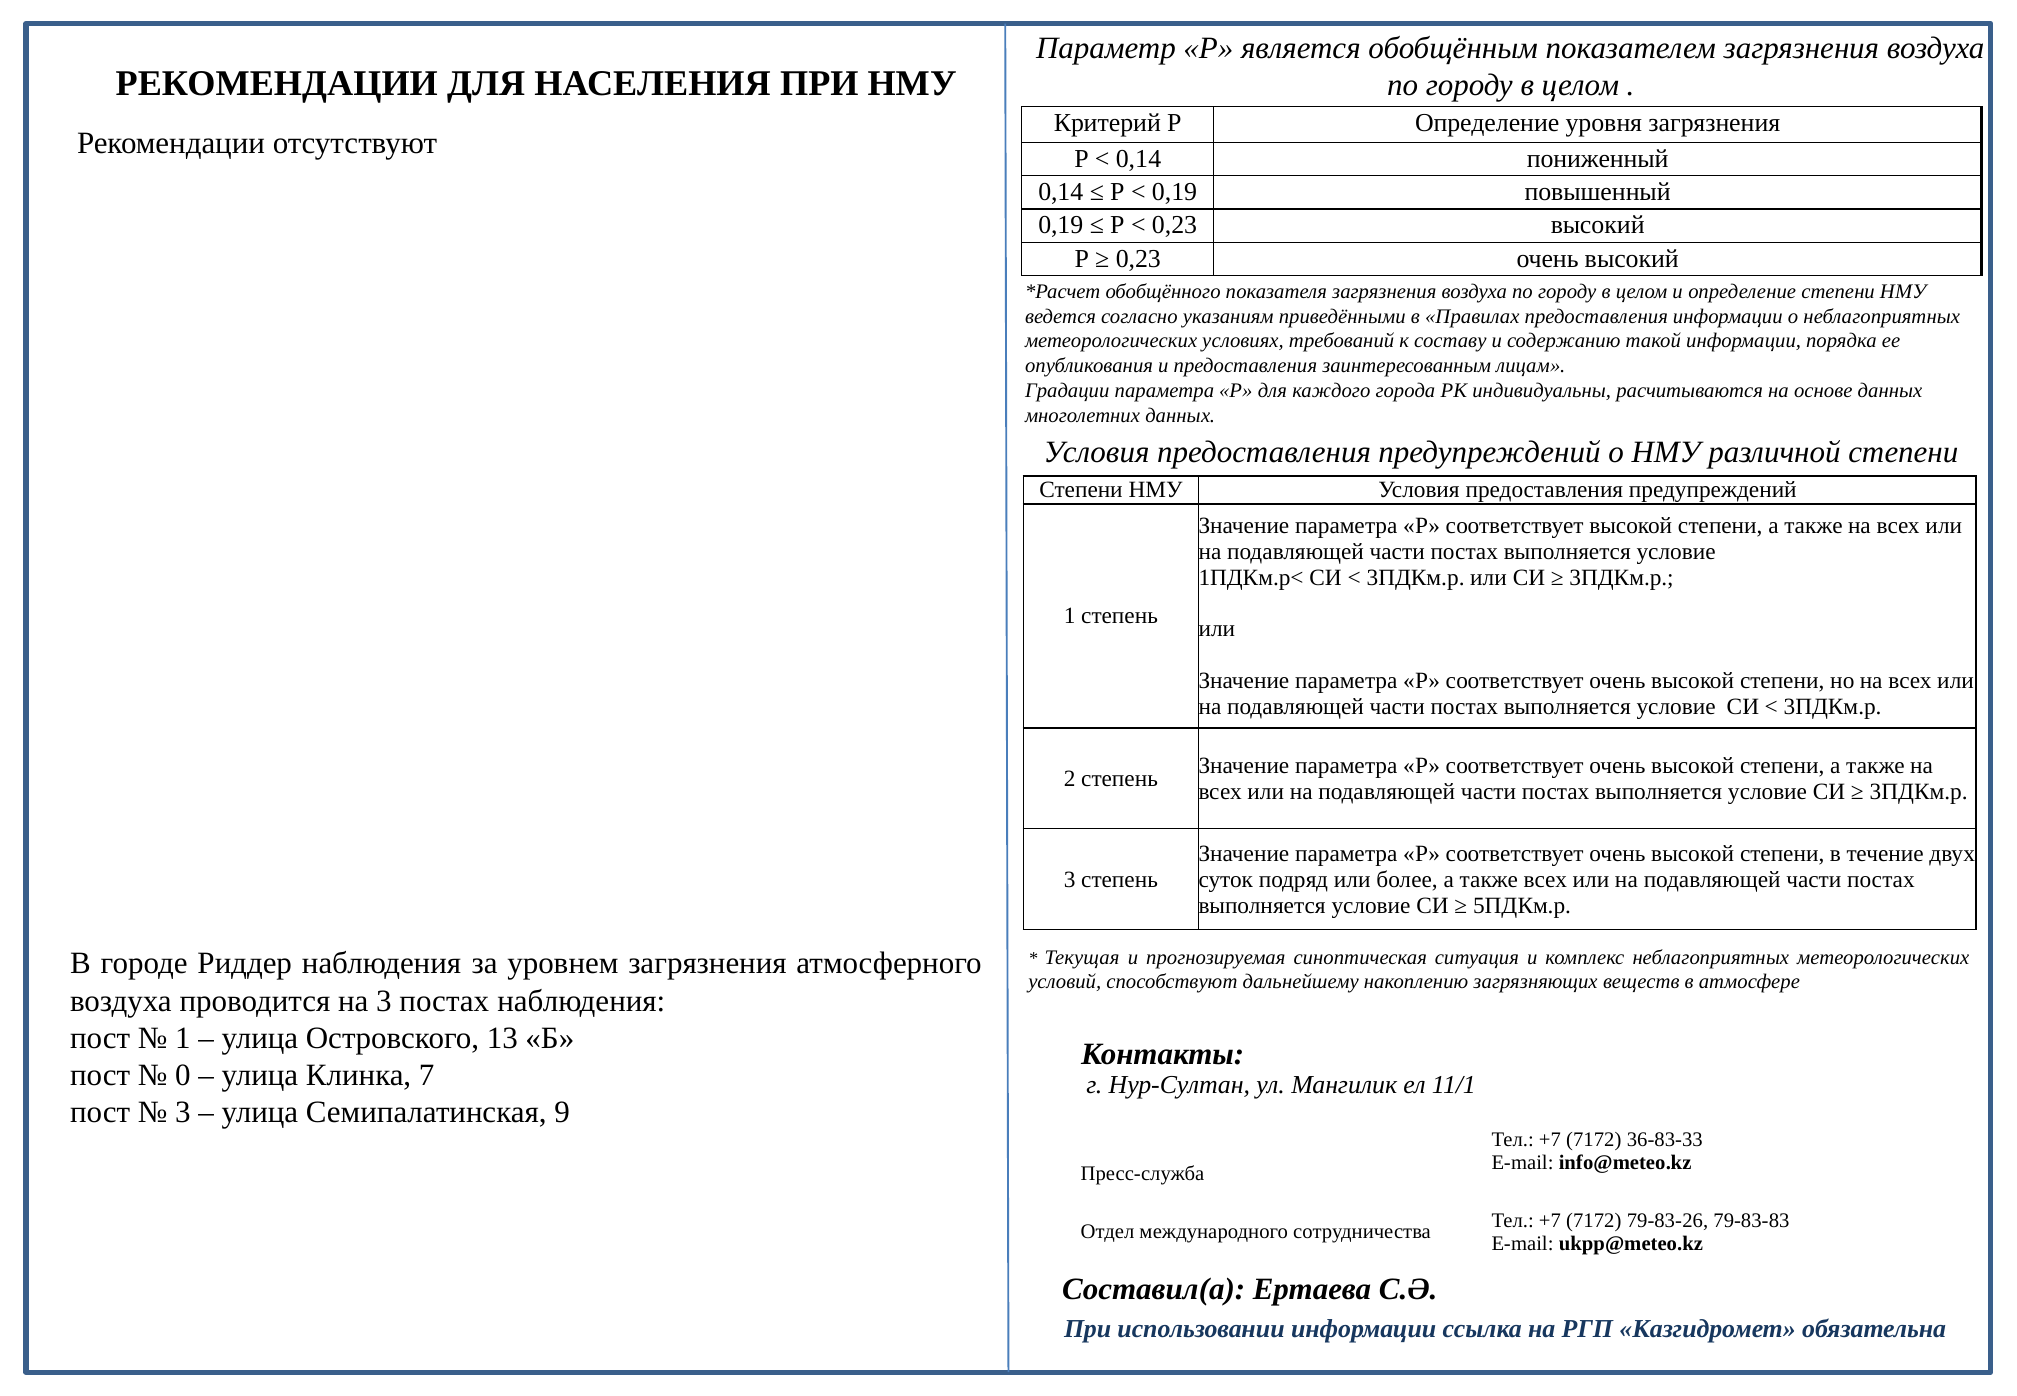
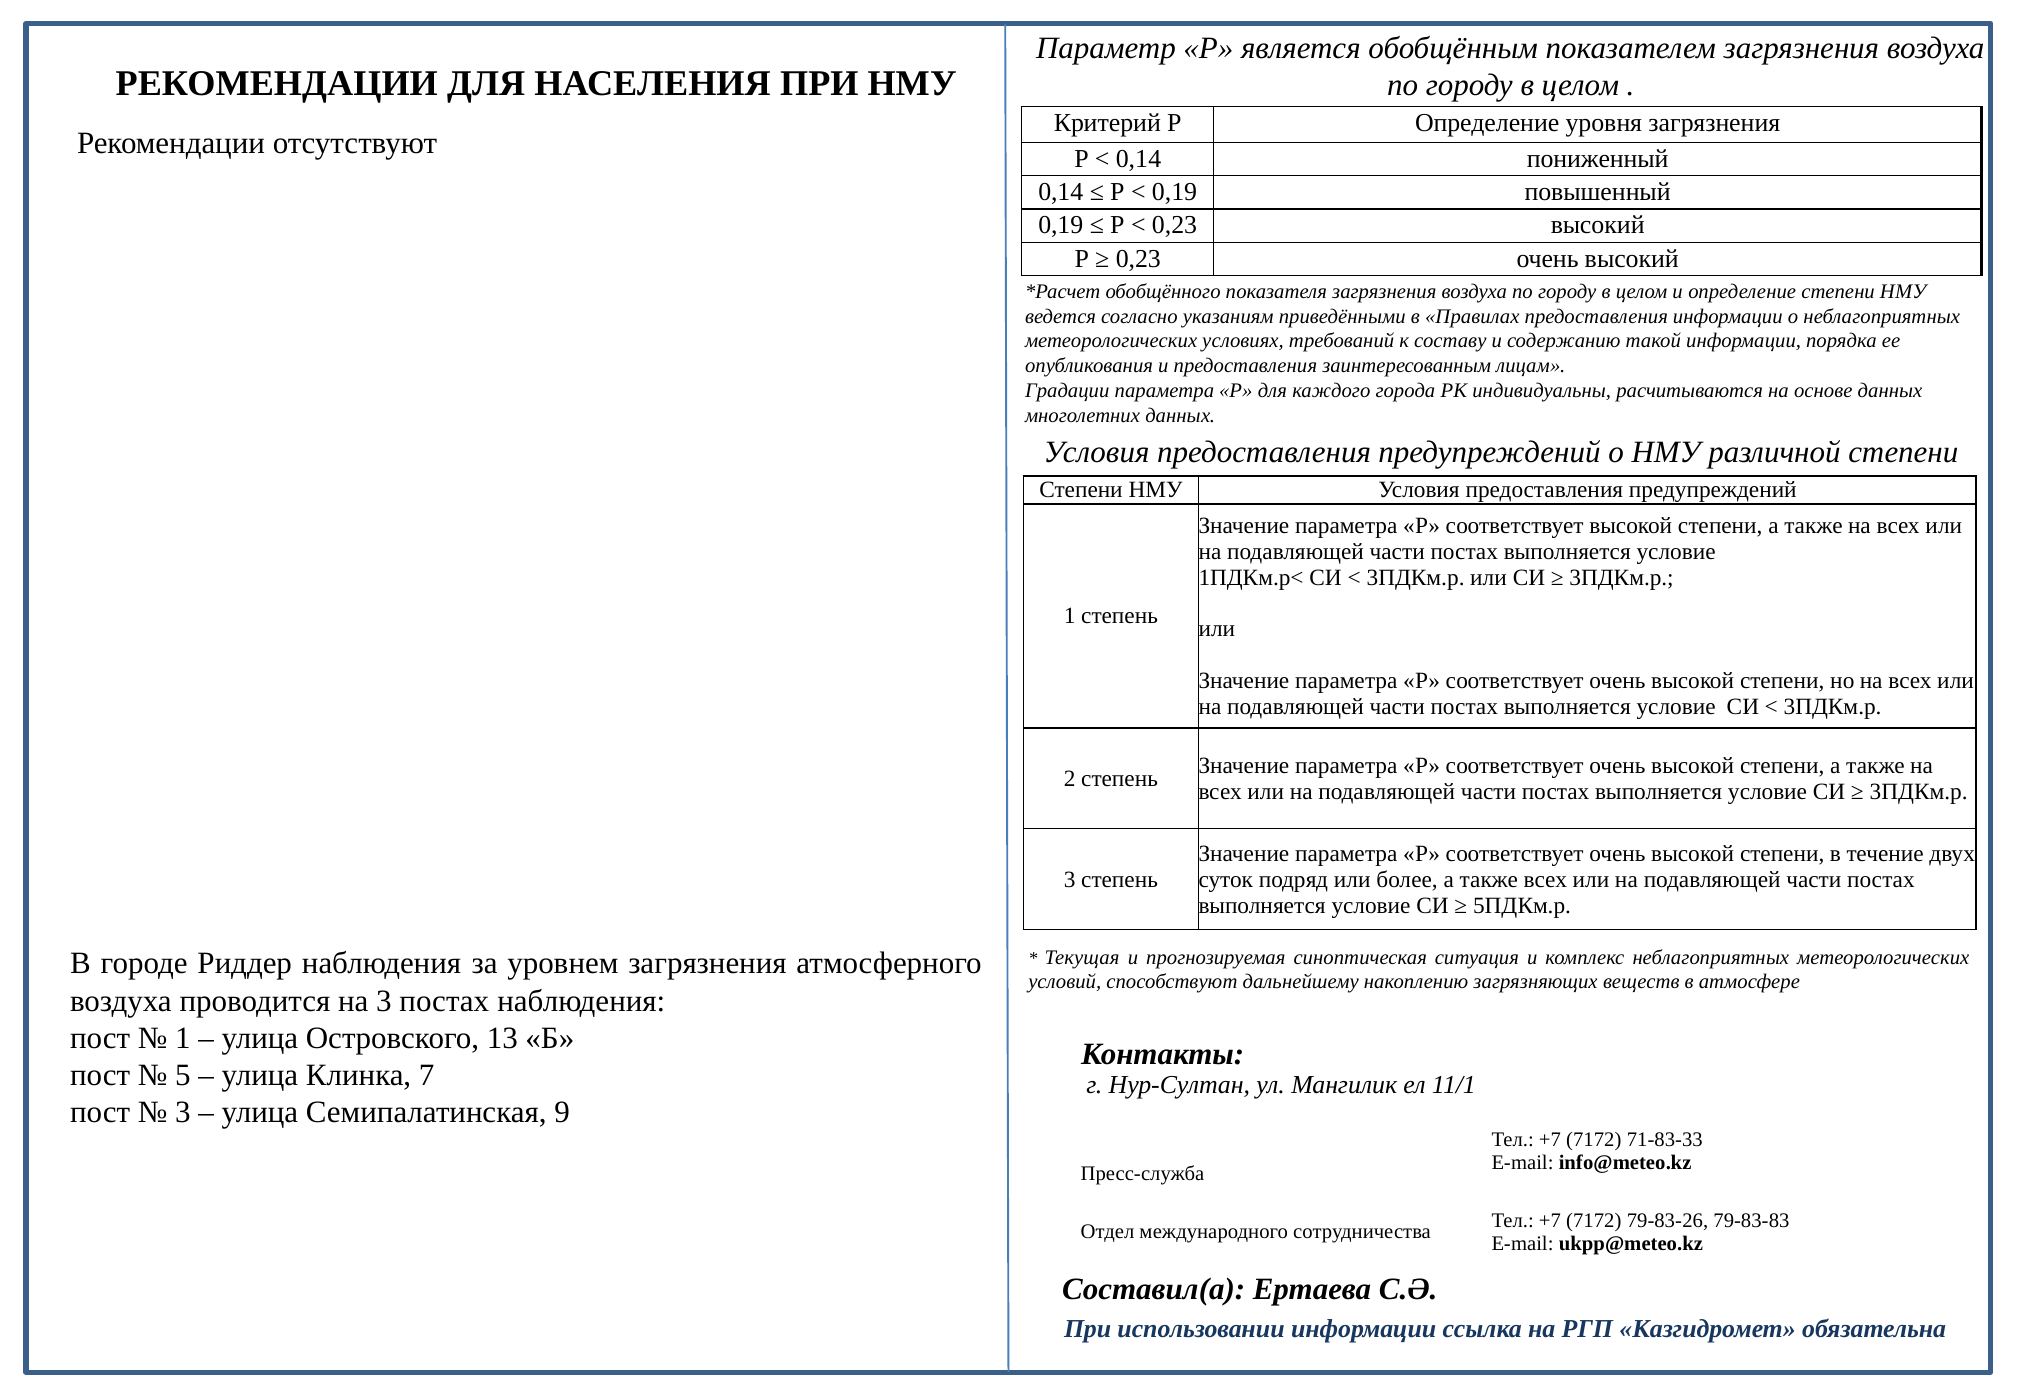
0: 0 -> 5
36-83-33: 36-83-33 -> 71-83-33
